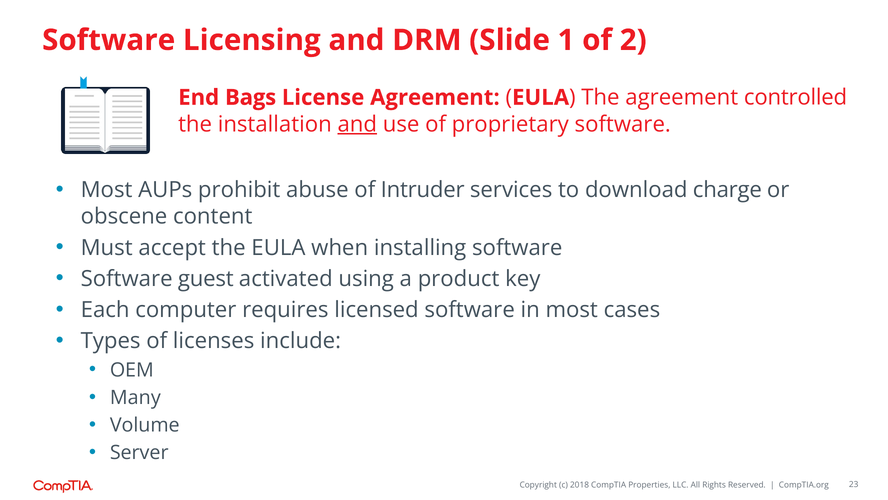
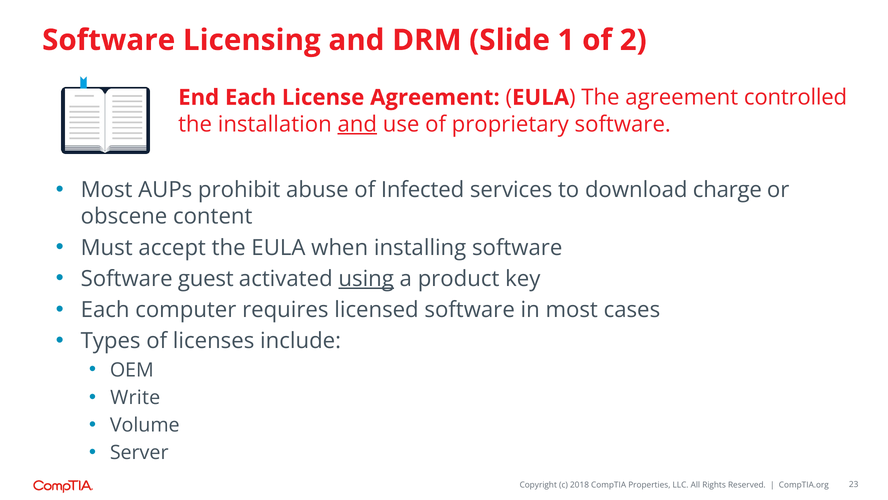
End Bags: Bags -> Each
Intruder: Intruder -> Infected
using underline: none -> present
Many: Many -> Write
